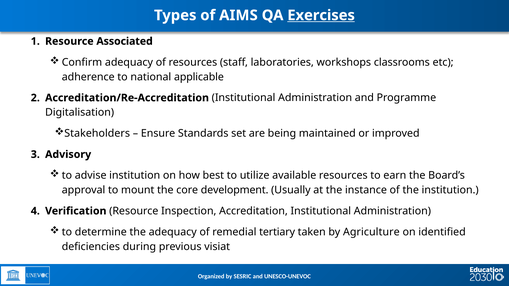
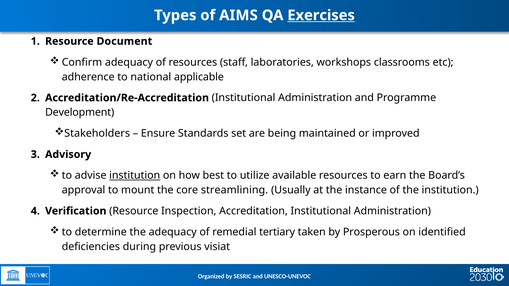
Associated: Associated -> Document
Digitalisation: Digitalisation -> Development
institution at (135, 176) underline: none -> present
development: development -> streamlining
Agriculture: Agriculture -> Prosperous
